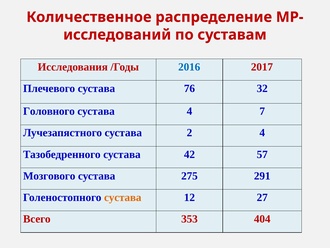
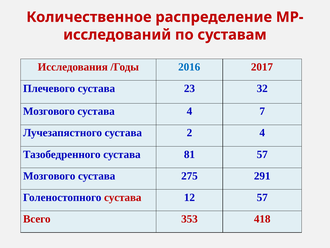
76: 76 -> 23
Головного at (49, 111): Головного -> Мозгового
42: 42 -> 81
сустава at (123, 197) colour: orange -> red
12 27: 27 -> 57
404: 404 -> 418
